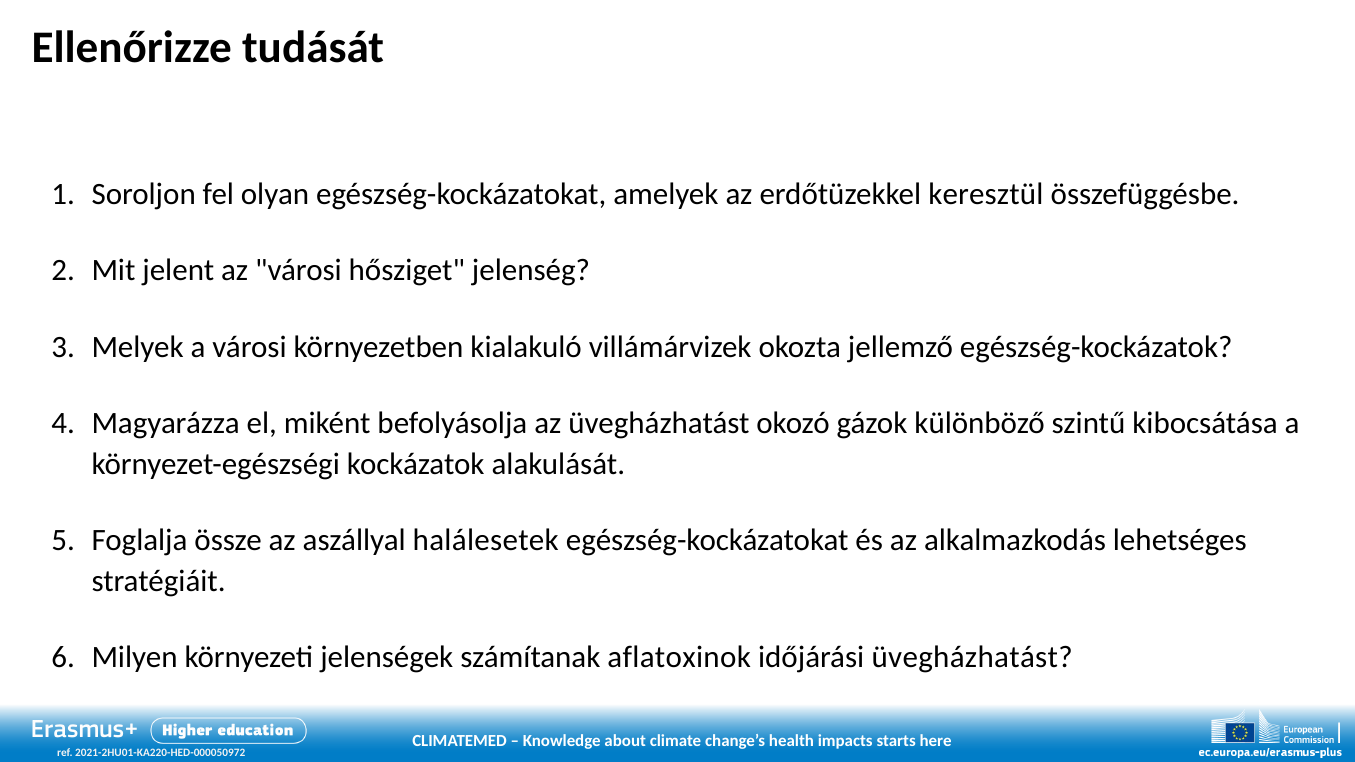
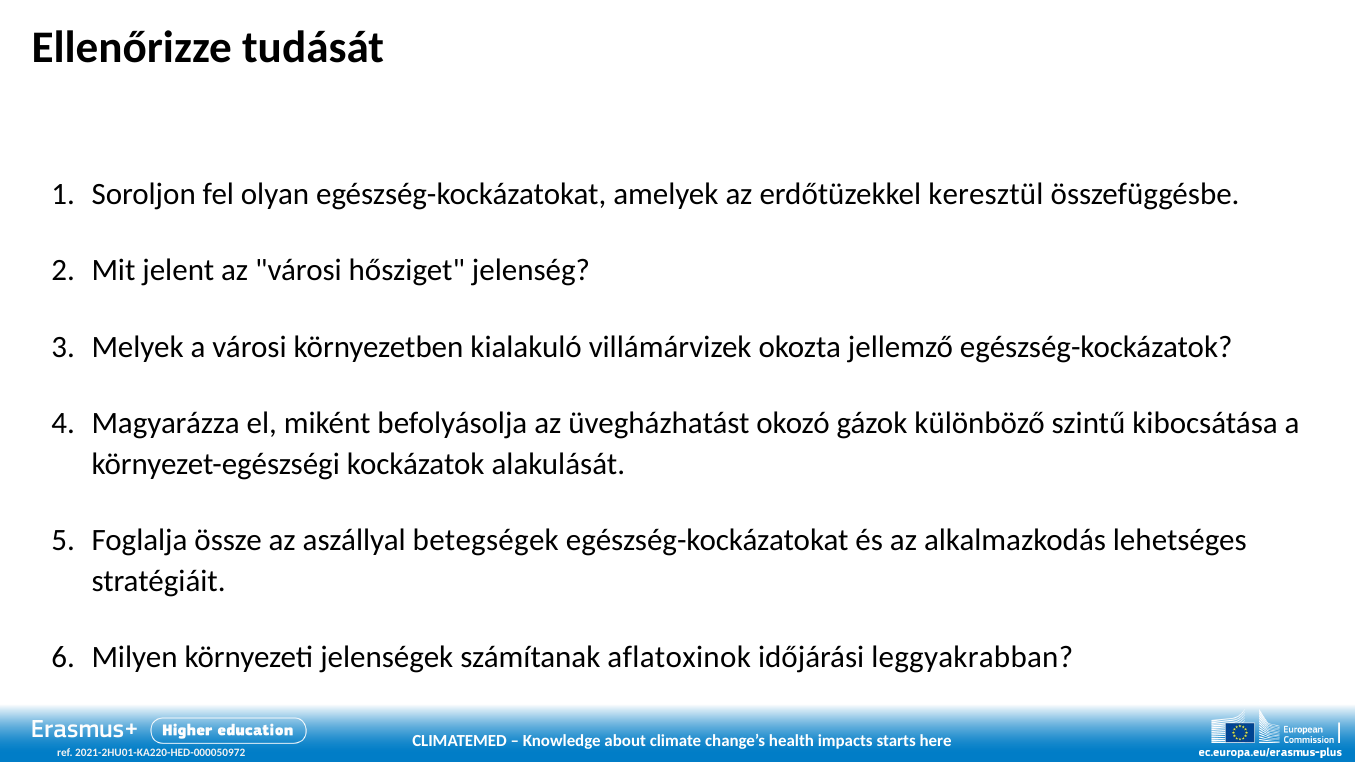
halálesetek: halálesetek -> betegségek
időjárási üvegházhatást: üvegházhatást -> leggyakrabban
